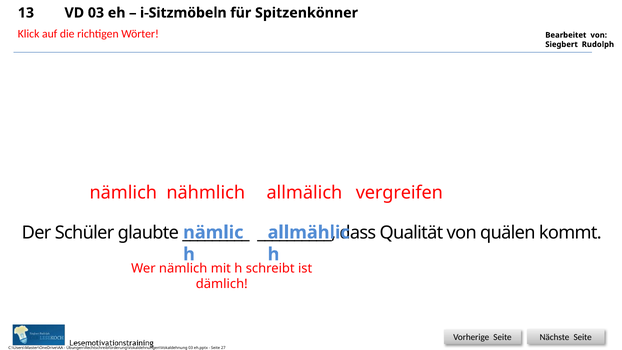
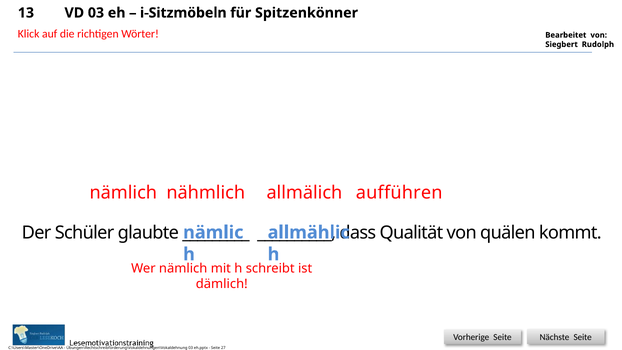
vergreifen: vergreifen -> aufführen
